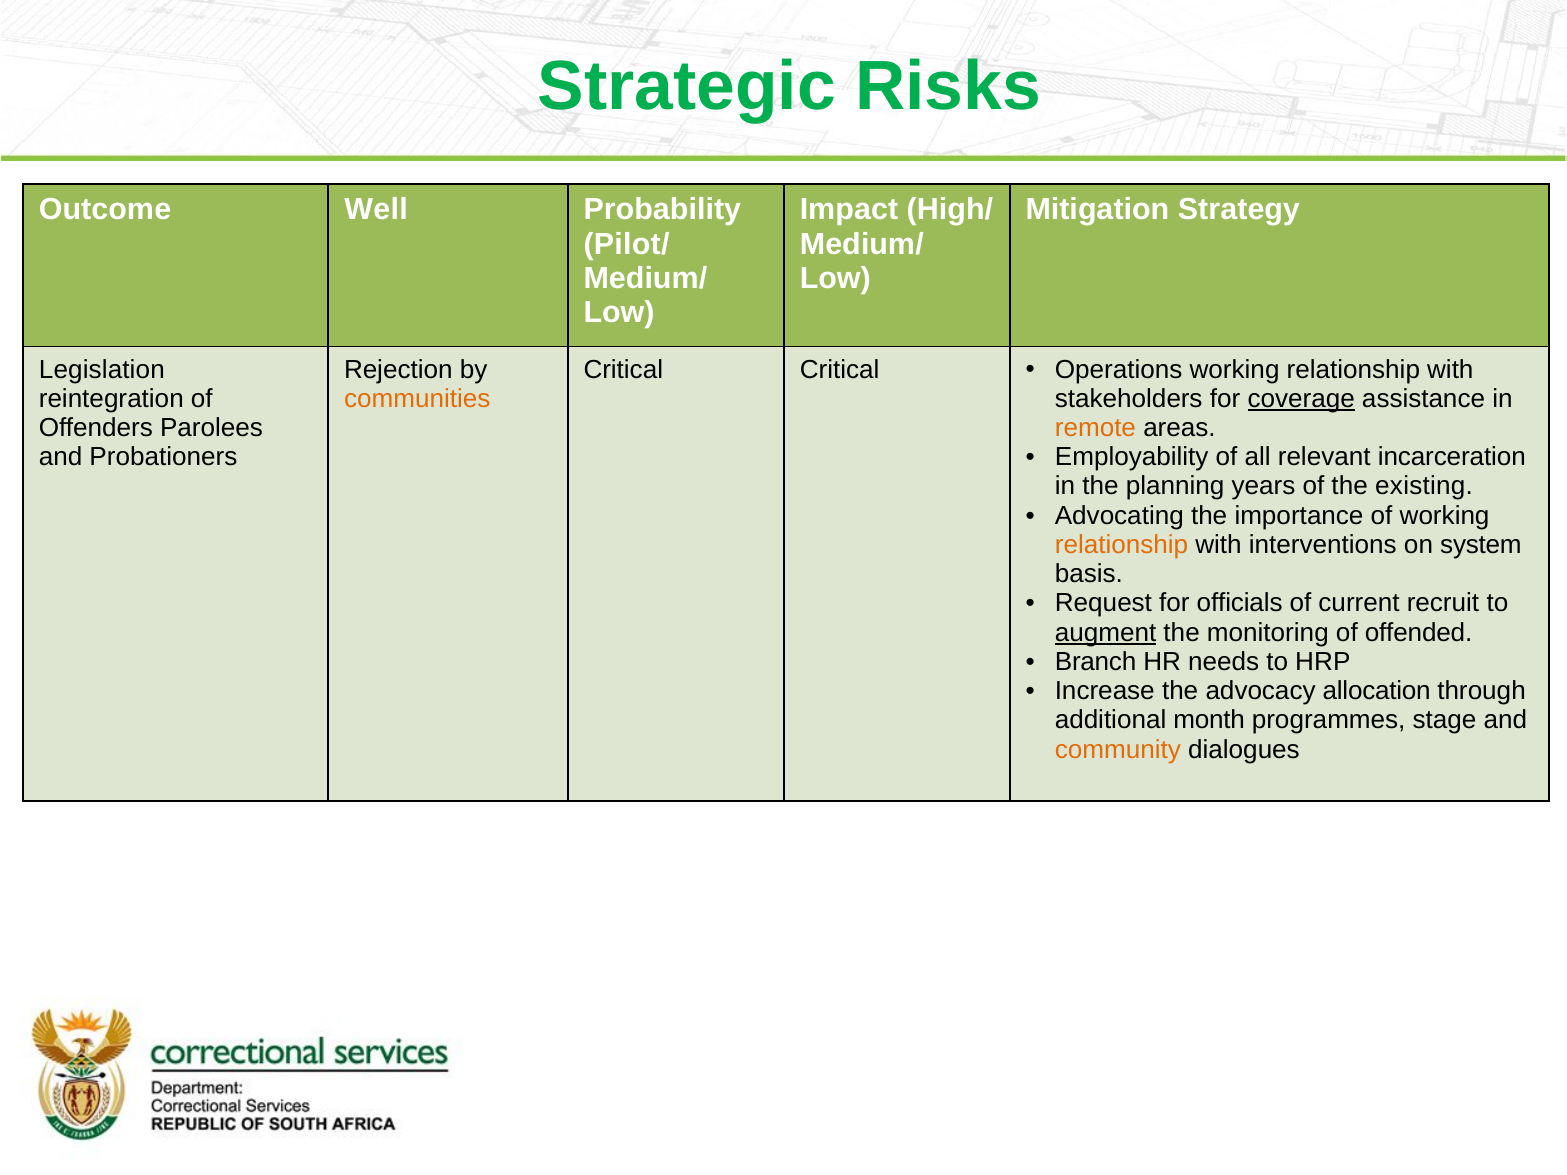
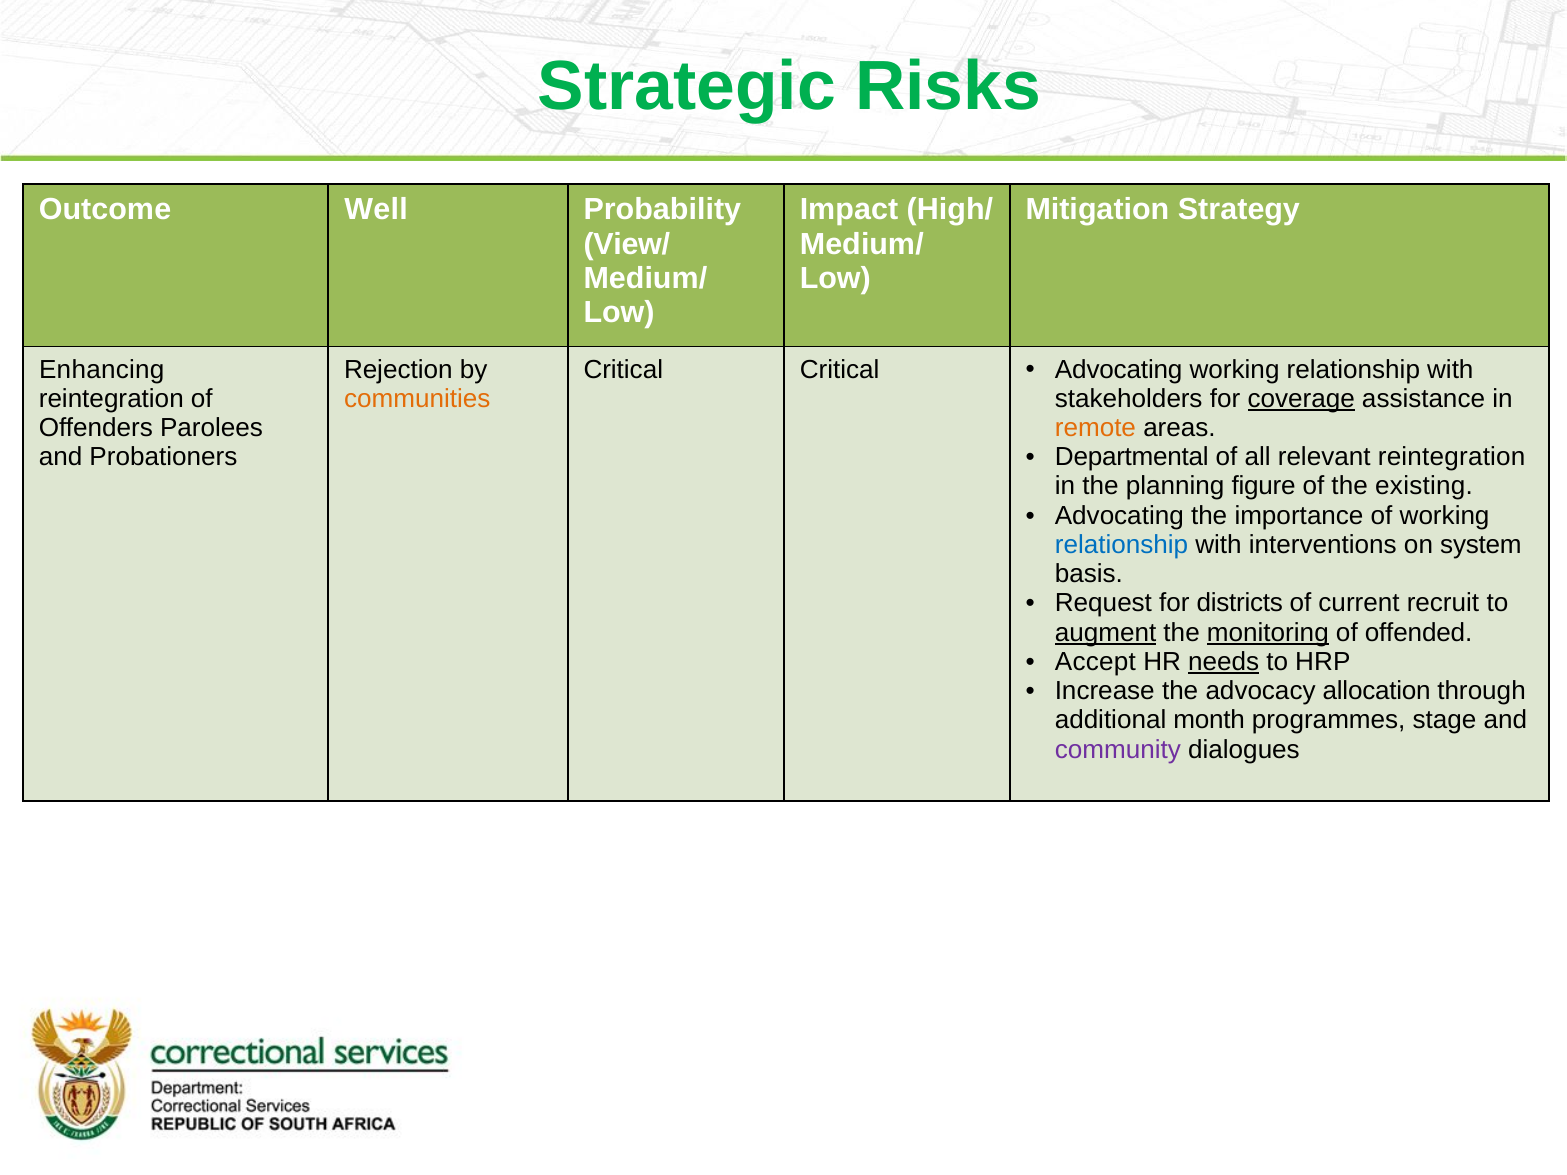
Pilot/: Pilot/ -> View/
Legislation: Legislation -> Enhancing
Operations at (1119, 370): Operations -> Advocating
Employability: Employability -> Departmental
relevant incarceration: incarceration -> reintegration
years: years -> figure
relationship at (1122, 545) colour: orange -> blue
officials: officials -> districts
monitoring underline: none -> present
Branch: Branch -> Accept
needs underline: none -> present
community colour: orange -> purple
